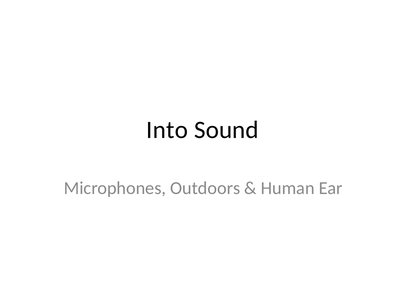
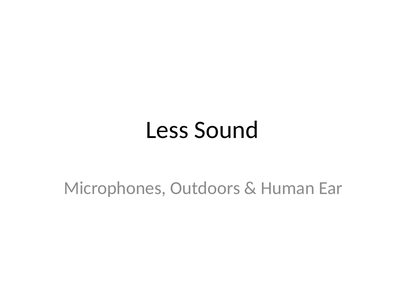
Into: Into -> Less
